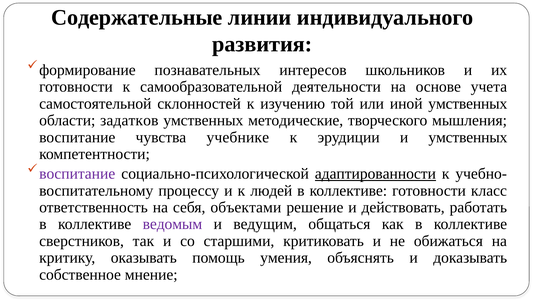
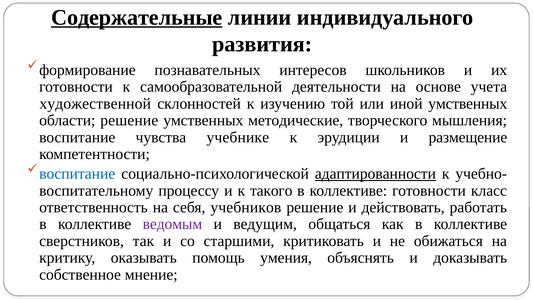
Содержательные underline: none -> present
самостоятельной: самостоятельной -> художественной
области задатков: задатков -> решение
и умственных: умственных -> размещение
воспитание at (77, 174) colour: purple -> blue
людей: людей -> такого
объектами: объектами -> учебников
